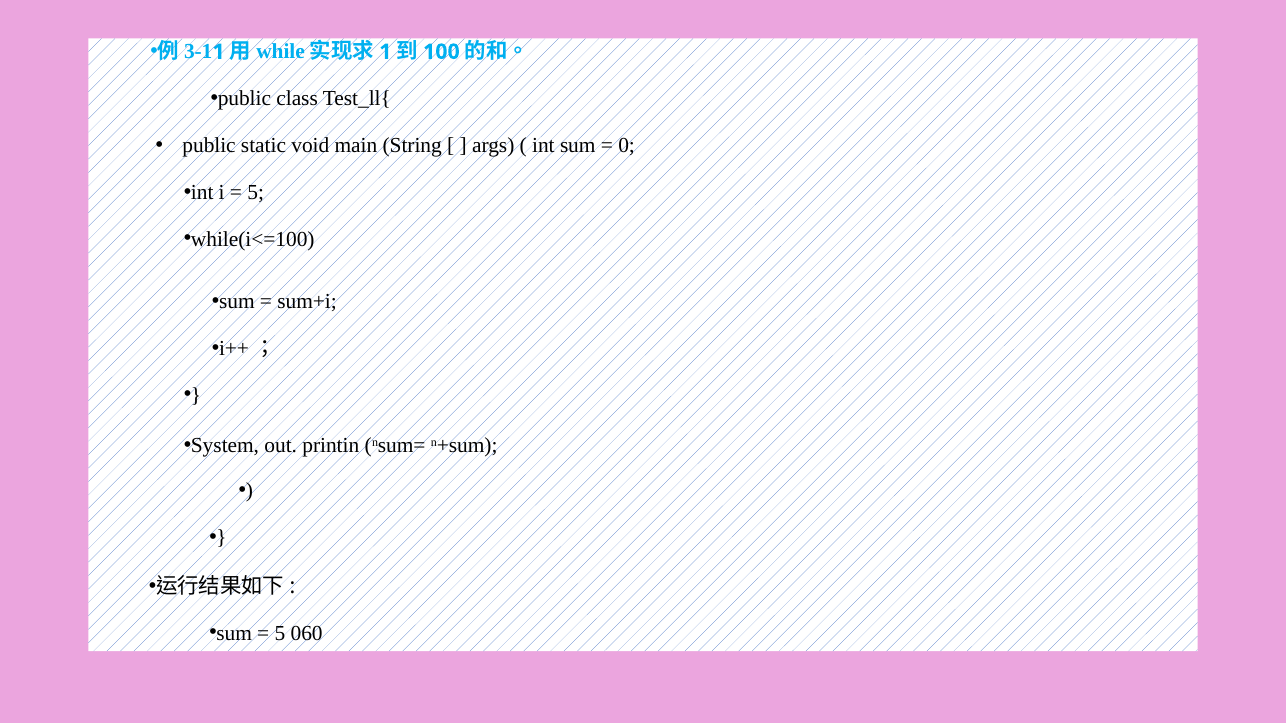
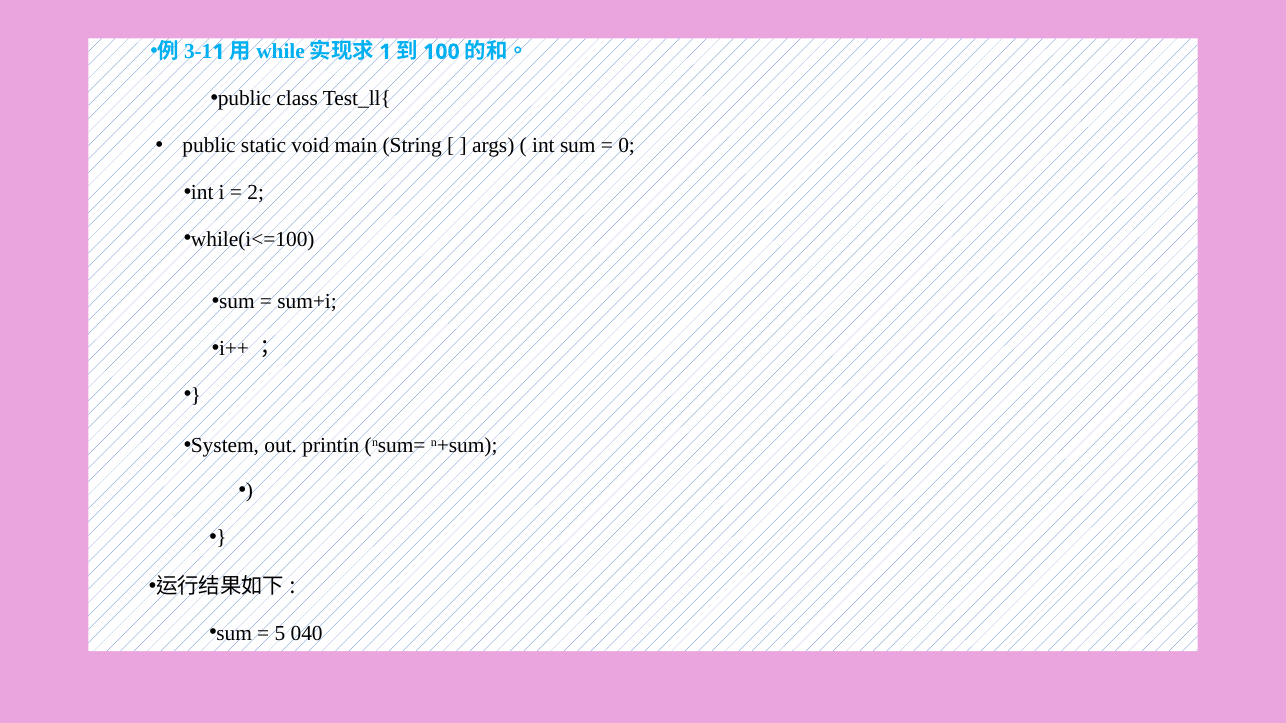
5 at (256, 192): 5 -> 2
060: 060 -> 040
